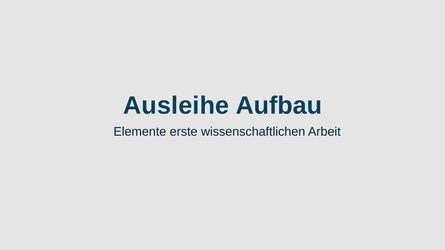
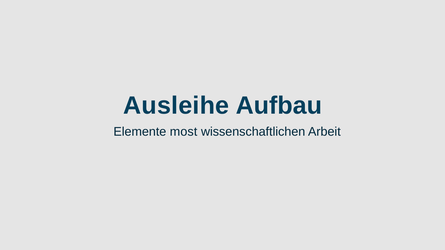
erste: erste -> most
